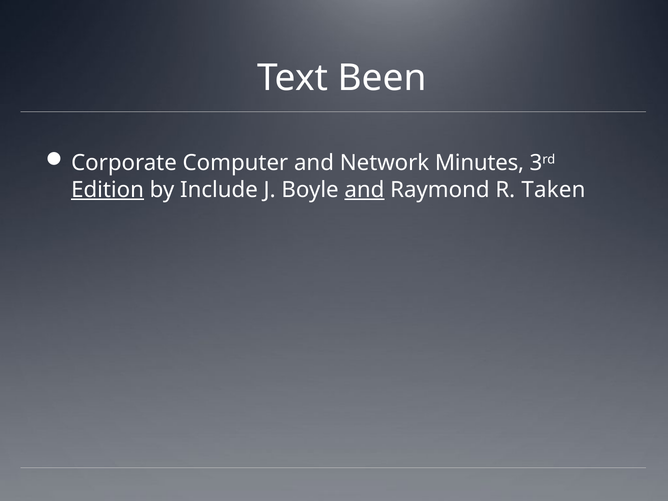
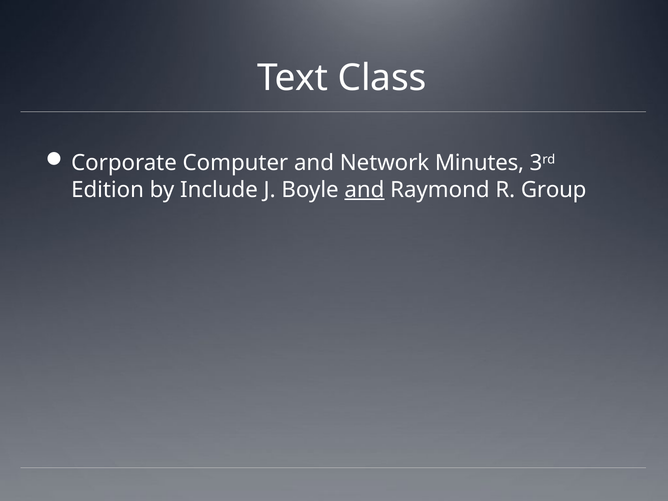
Been: Been -> Class
Edition underline: present -> none
Taken: Taken -> Group
